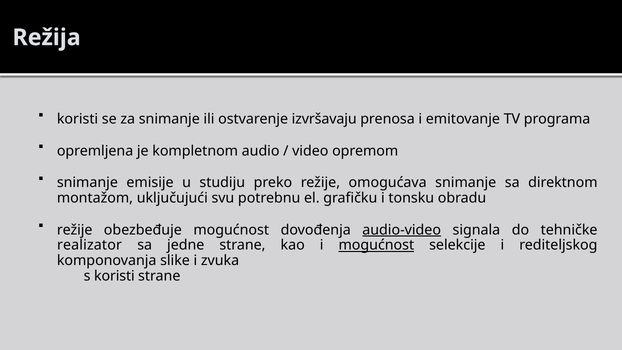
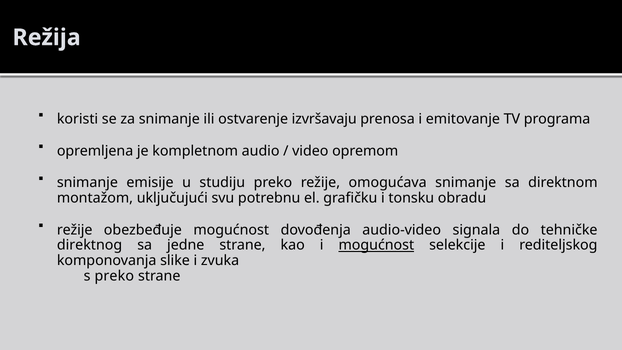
audio-video underline: present -> none
realizator: realizator -> direktnog
s koristi: koristi -> preko
